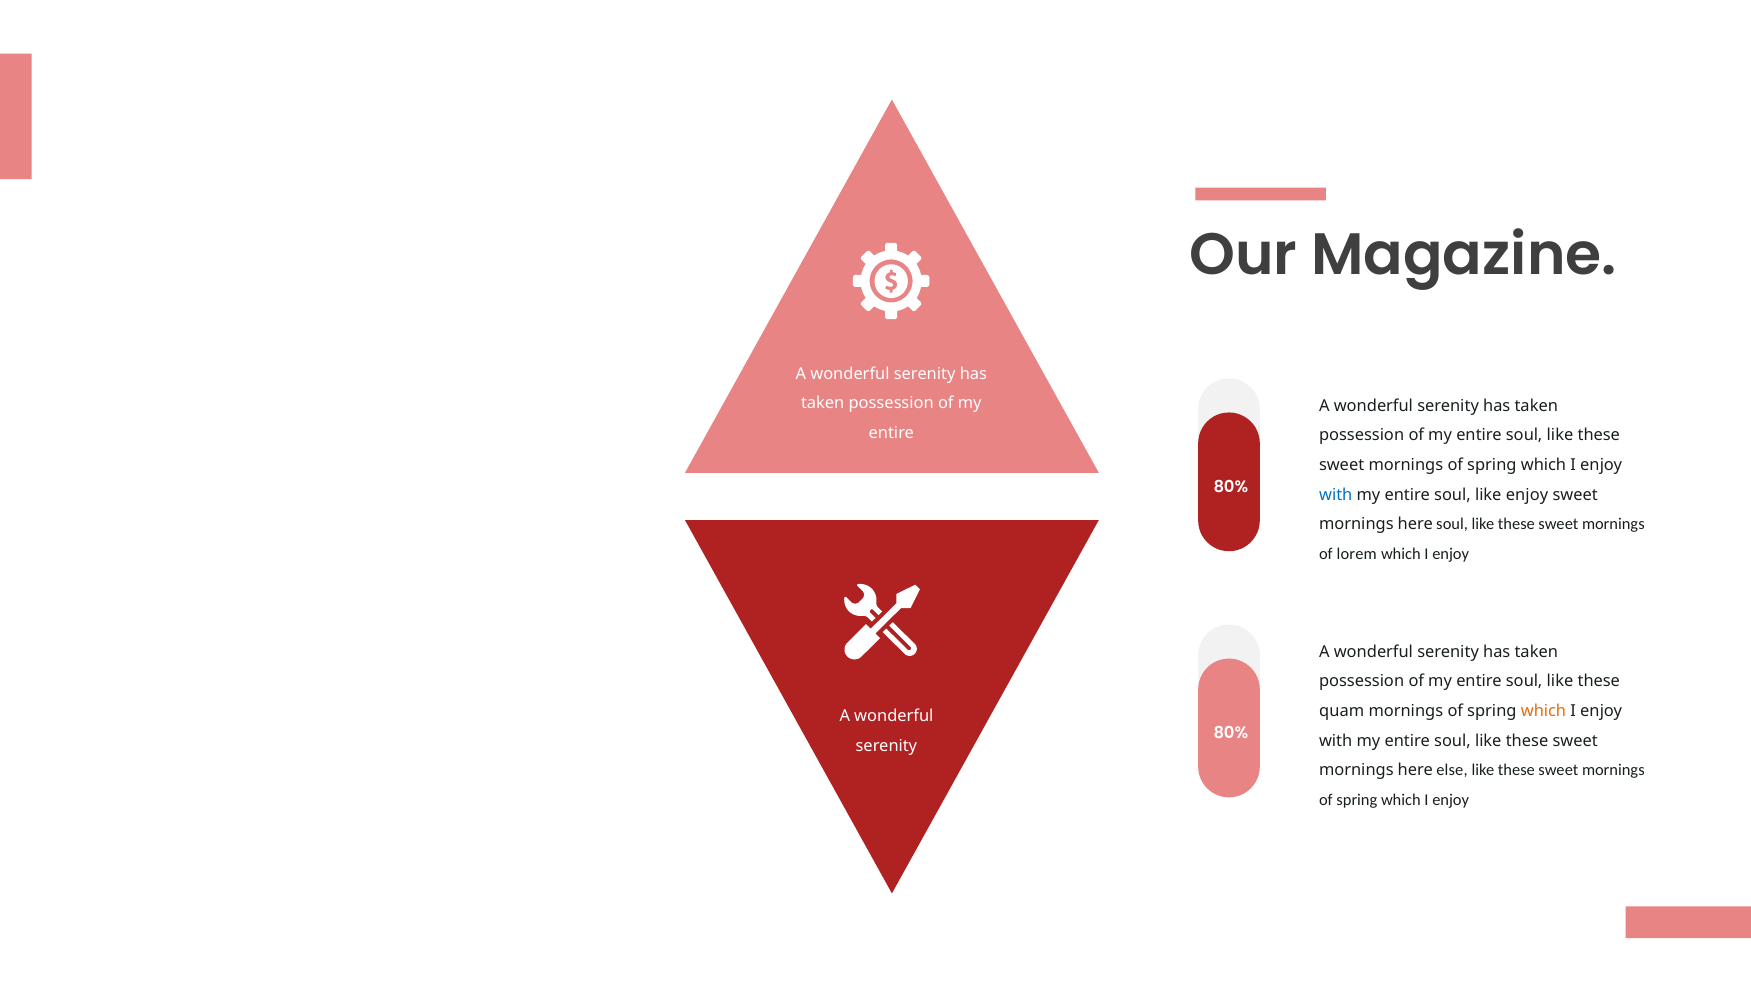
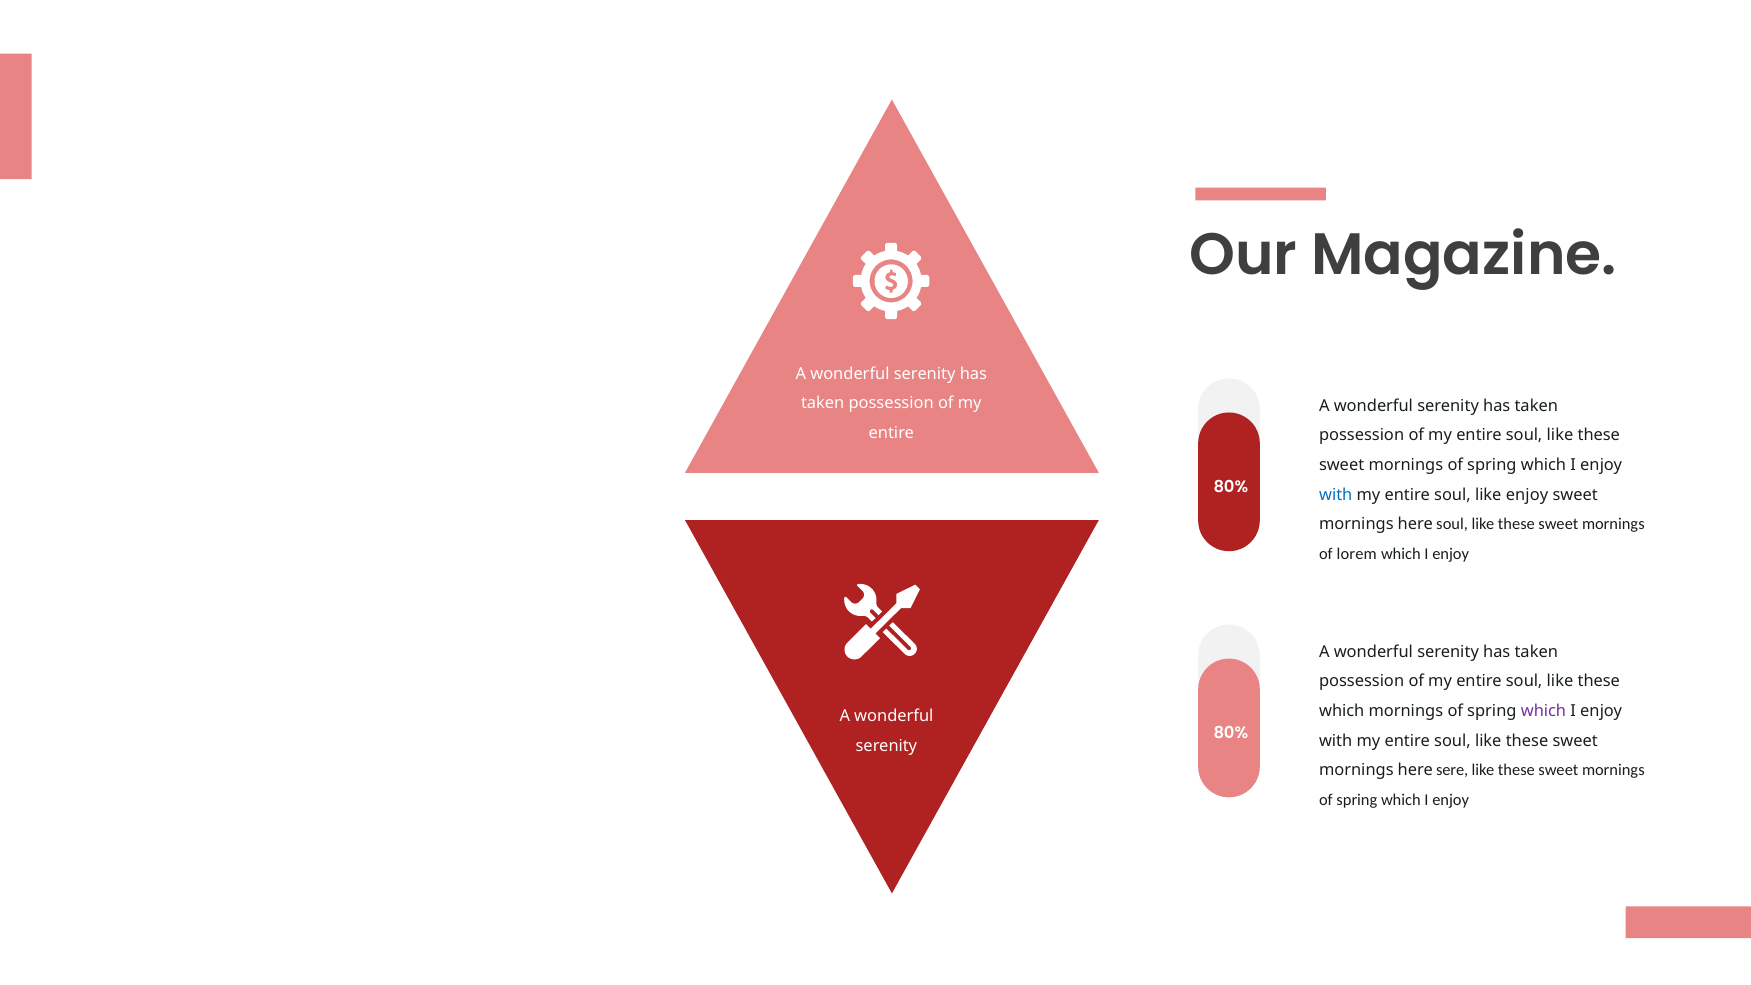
quam at (1342, 711): quam -> which
which at (1544, 711) colour: orange -> purple
else: else -> sere
